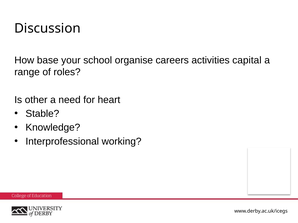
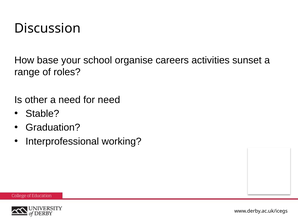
capital: capital -> sunset
for heart: heart -> need
Knowledge: Knowledge -> Graduation
